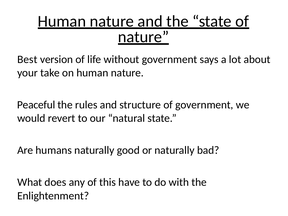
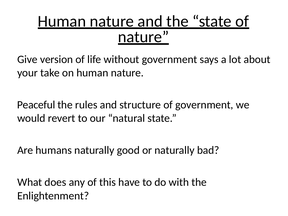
Best: Best -> Give
